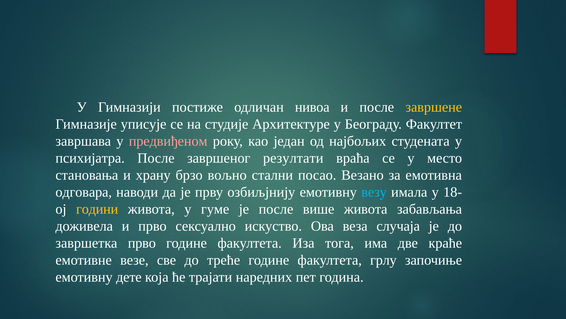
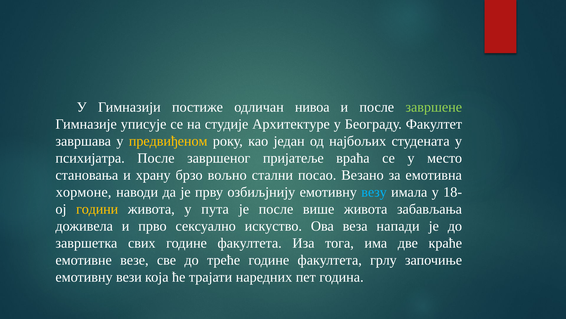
завршене colour: yellow -> light green
предвиђеном colour: pink -> yellow
резултати: резултати -> пријатеље
одговара: одговара -> хормоне
гуме: гуме -> пута
случаја: случаја -> напади
завршетка прво: прво -> свих
дете: дете -> вези
